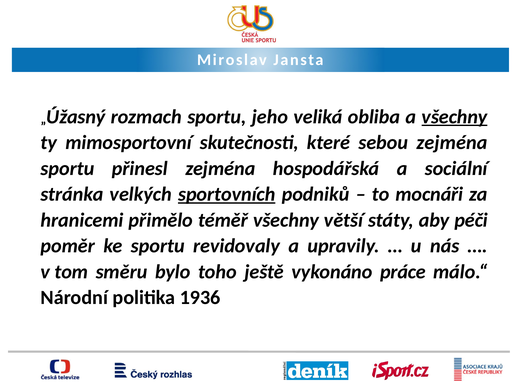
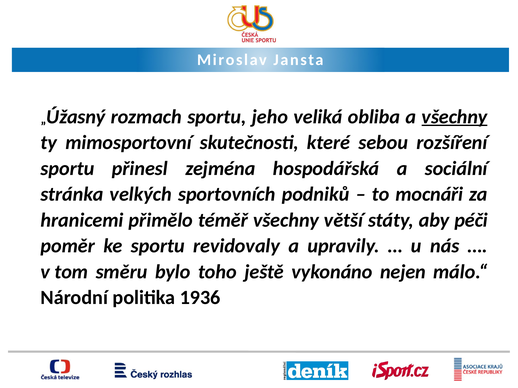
sebou zejména: zejména -> rozšíření
sportovních underline: present -> none
práce: práce -> nejen
